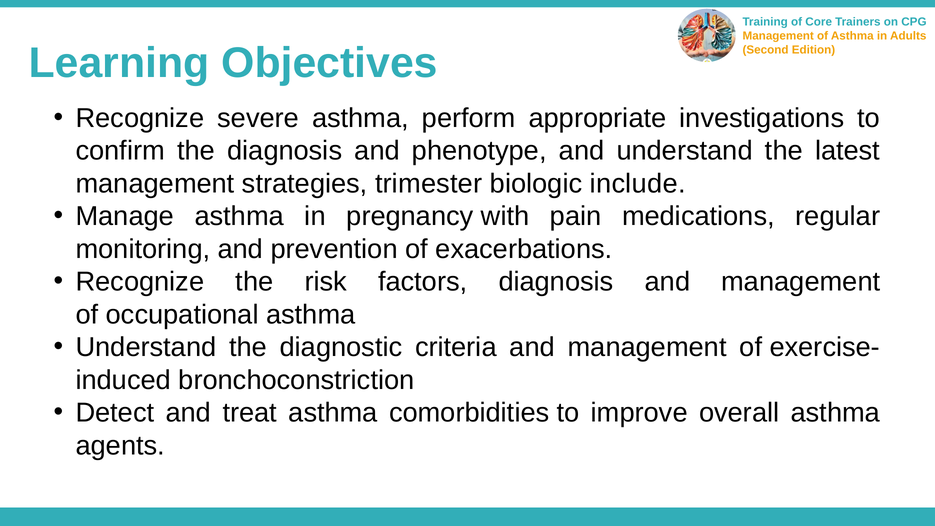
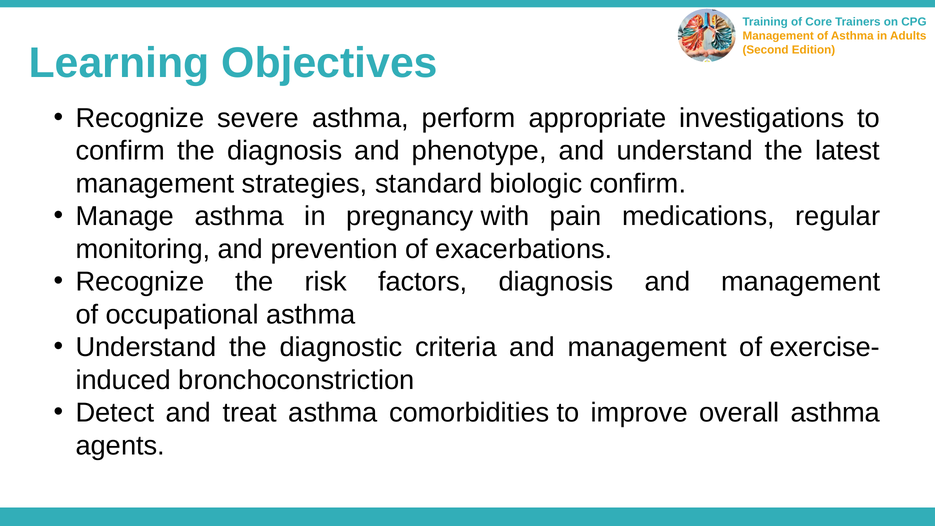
trimester: trimester -> standard
biologic include: include -> confirm
